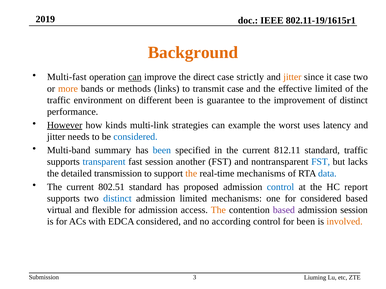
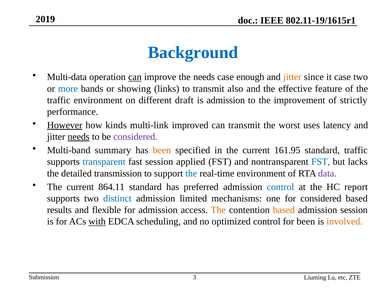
Background colour: orange -> blue
Multi-fast: Multi-fast -> Multi-data
the direct: direct -> needs
strictly: strictly -> enough
more colour: orange -> blue
methods: methods -> showing
transmit case: case -> also
effective limited: limited -> feature
different been: been -> draft
is guarantee: guarantee -> admission
of distinct: distinct -> strictly
strategies: strategies -> improved
can example: example -> transmit
needs at (79, 137) underline: none -> present
considered at (135, 137) colour: blue -> purple
been at (162, 151) colour: blue -> orange
812.11: 812.11 -> 161.95
another: another -> applied
the at (191, 174) colour: orange -> blue
real-time mechanisms: mechanisms -> environment
data colour: blue -> purple
802.51: 802.51 -> 864.11
proposed: proposed -> preferred
virtual: virtual -> results
based at (284, 210) colour: purple -> orange
with underline: none -> present
EDCA considered: considered -> scheduling
according: according -> optimized
